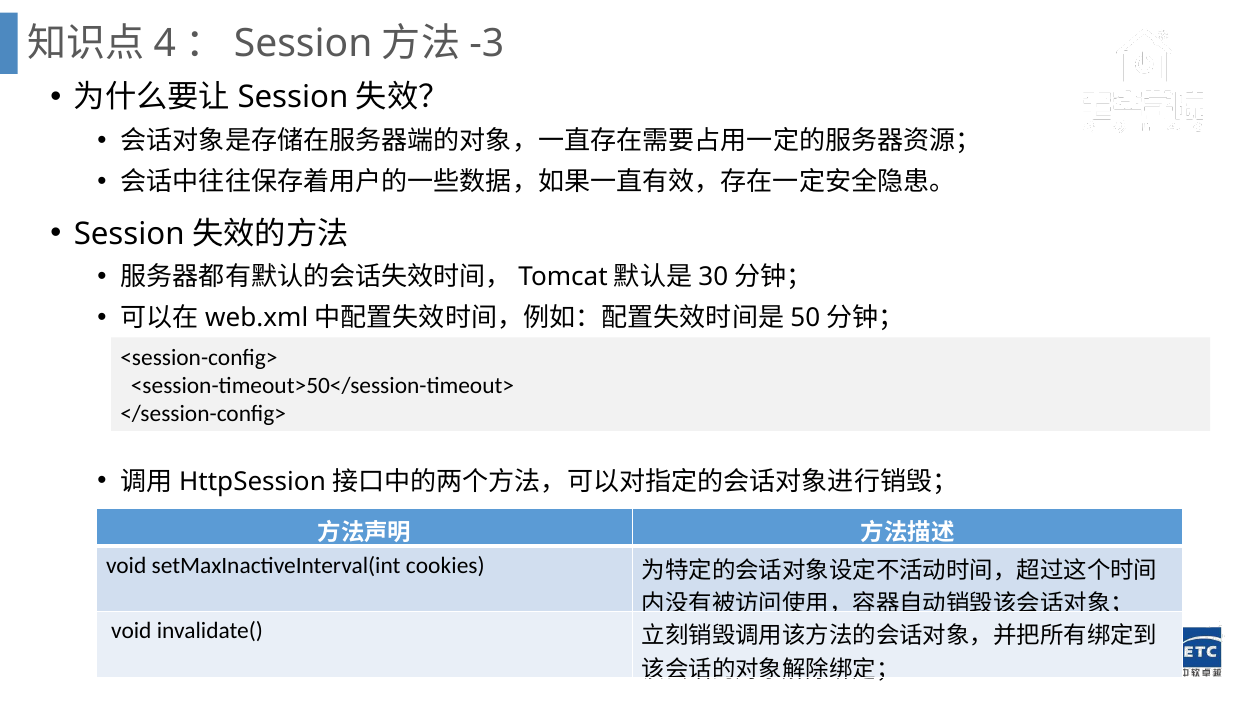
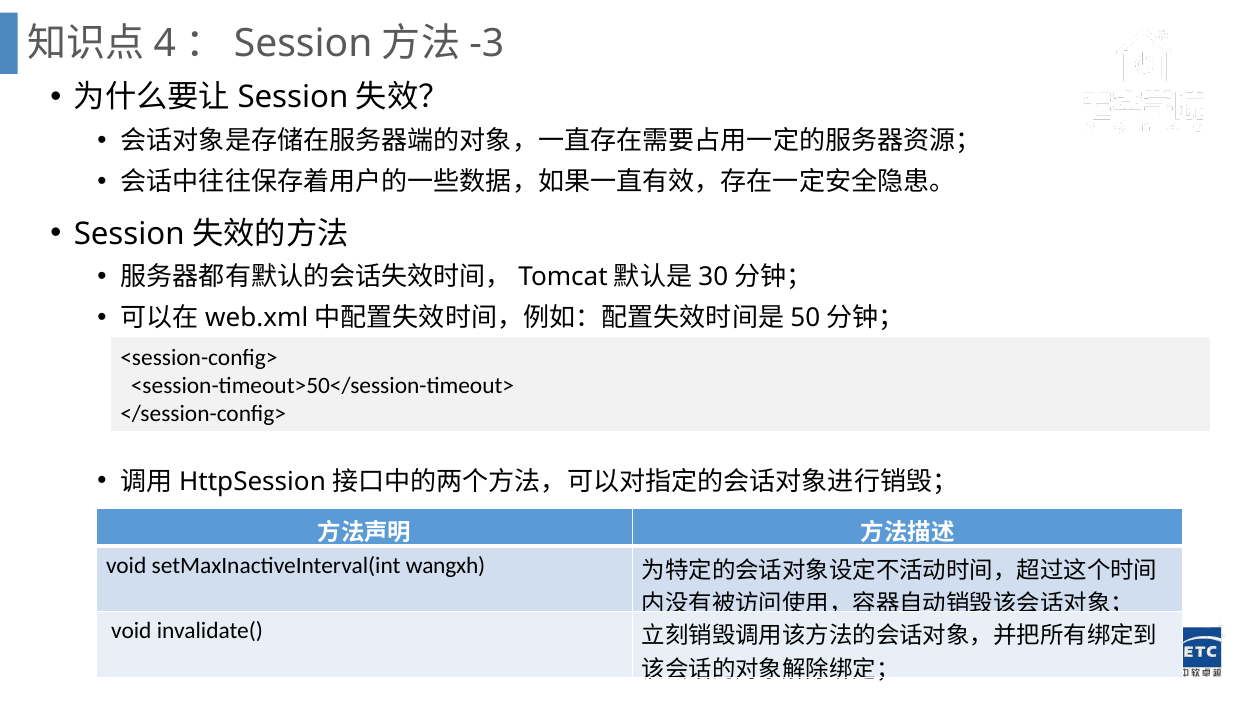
cookies: cookies -> wangxh
